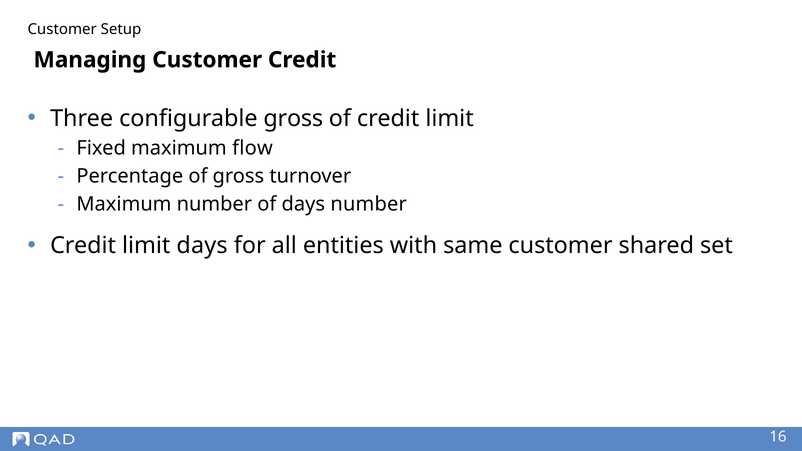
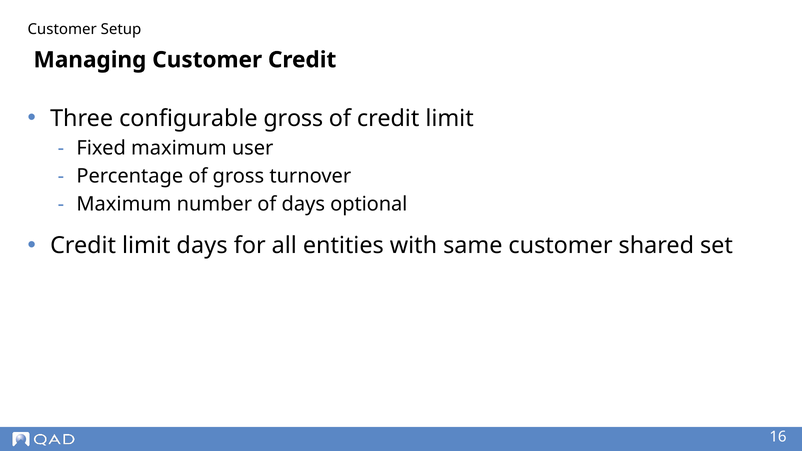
flow: flow -> user
days number: number -> optional
